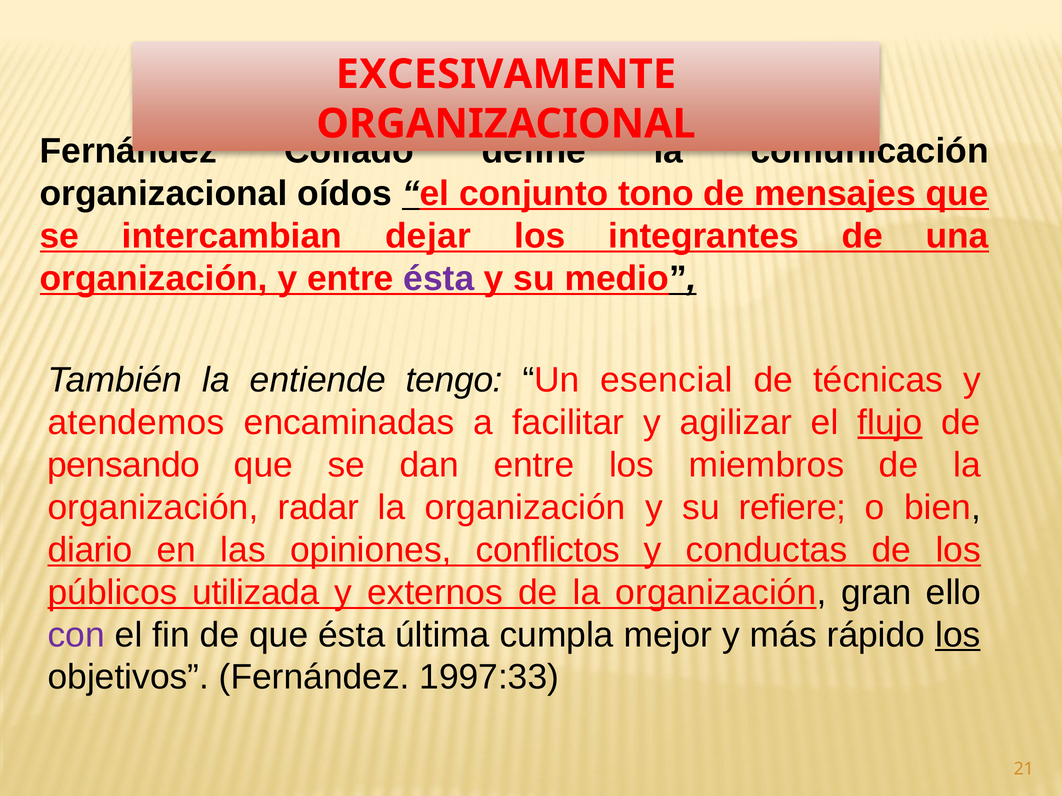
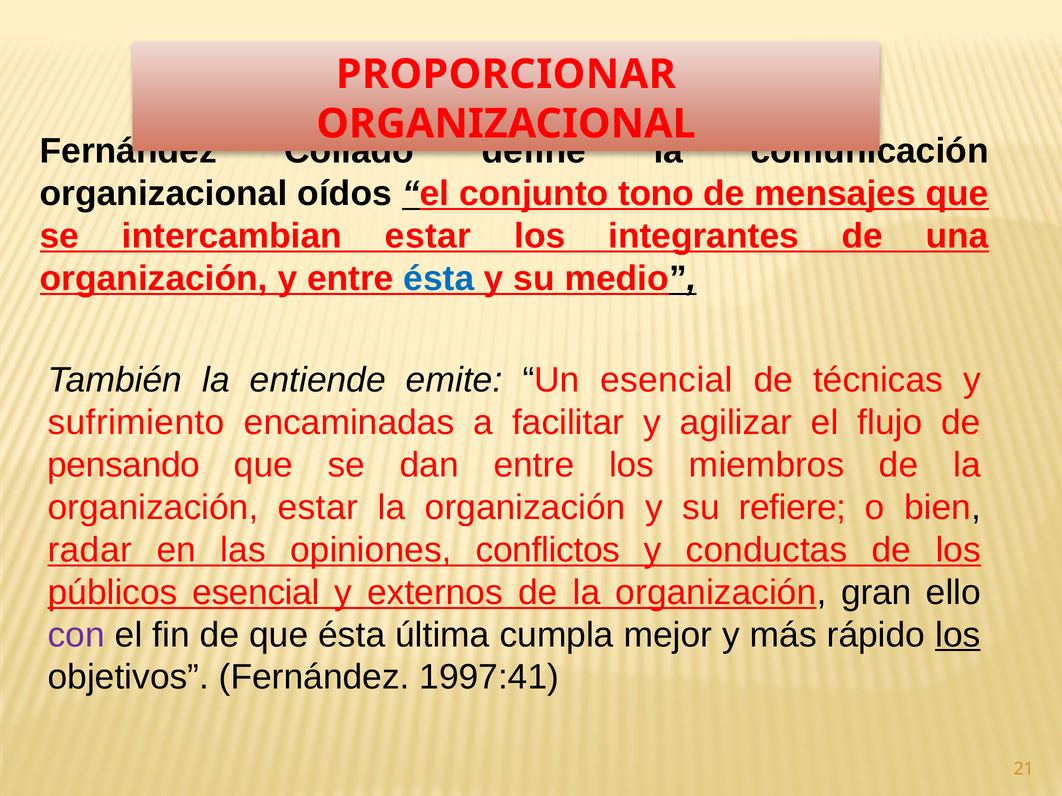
EXCESIVAMENTE: EXCESIVAMENTE -> PROPORCIONAR
intercambian dejar: dejar -> estar
ésta at (439, 279) colour: purple -> blue
tengo: tengo -> emite
atendemos: atendemos -> sufrimiento
flujo underline: present -> none
organización radar: radar -> estar
diario: diario -> radar
públicos utilizada: utilizada -> esencial
1997:33: 1997:33 -> 1997:41
